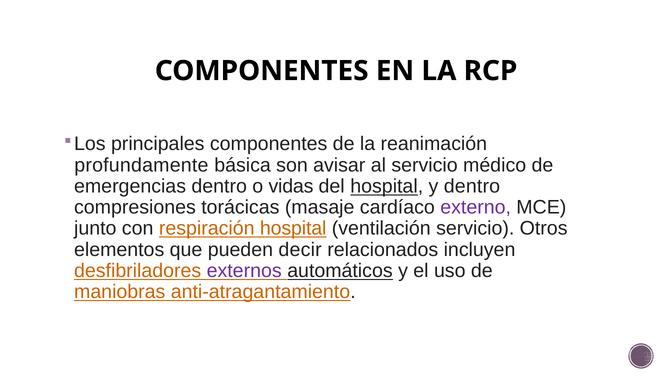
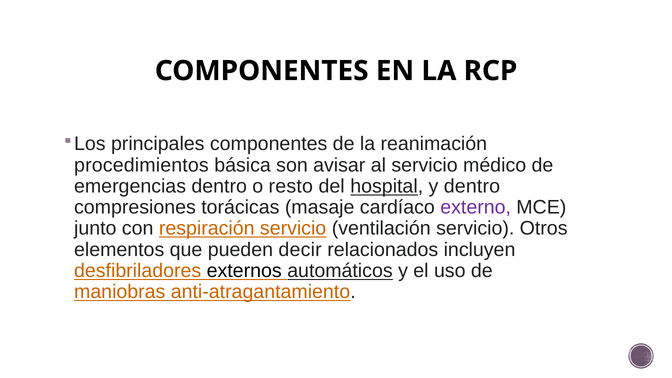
profundamente: profundamente -> procedimientos
vidas: vidas -> resto
respiración hospital: hospital -> servicio
externos colour: purple -> black
